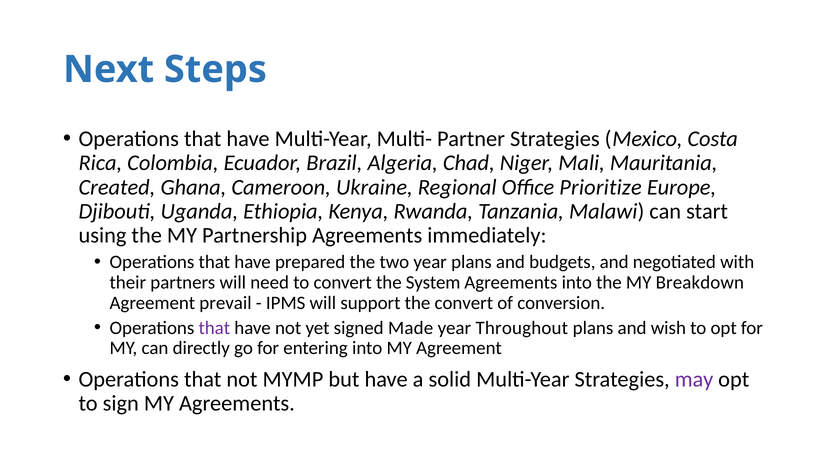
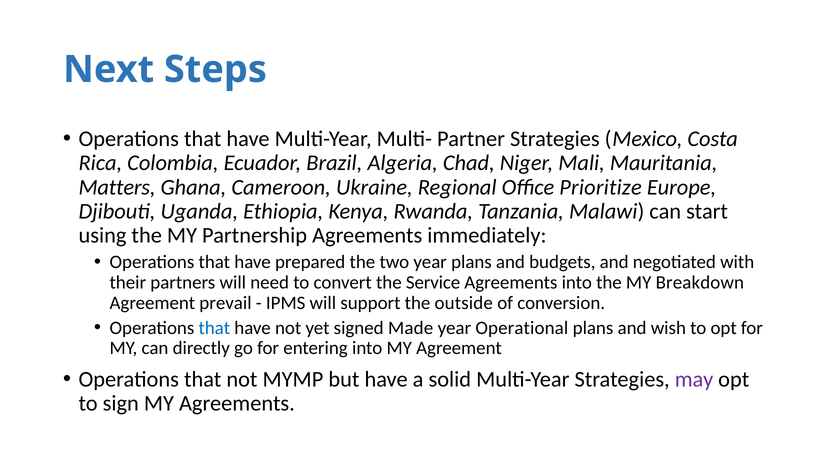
Created: Created -> Matters
System: System -> Service
the convert: convert -> outside
that at (214, 328) colour: purple -> blue
Throughout: Throughout -> Operational
